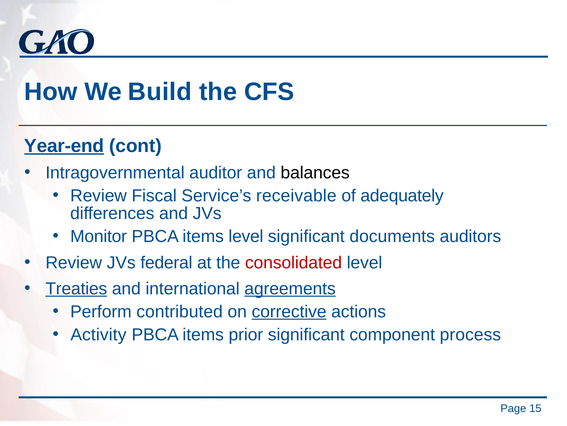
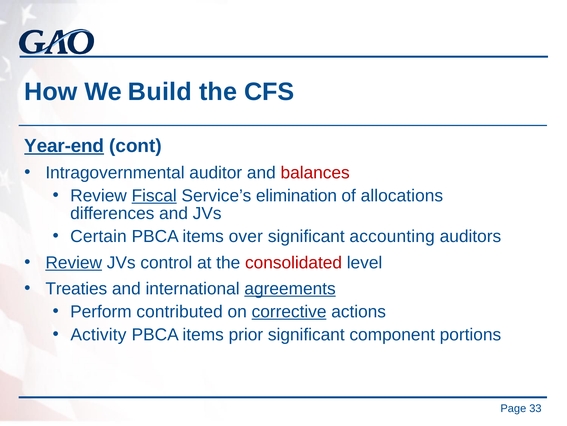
balances colour: black -> red
Fiscal underline: none -> present
receivable: receivable -> elimination
adequately: adequately -> allocations
Monitor: Monitor -> Certain
items level: level -> over
documents: documents -> accounting
Review at (74, 262) underline: none -> present
federal: federal -> control
Treaties underline: present -> none
process: process -> portions
15: 15 -> 33
